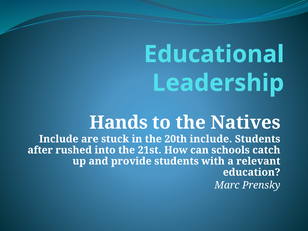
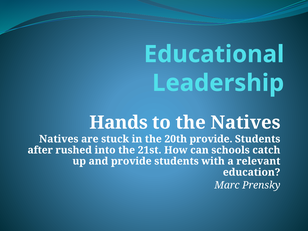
Include at (59, 139): Include -> Natives
20th include: include -> provide
